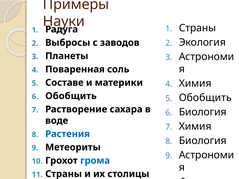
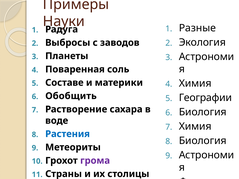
Страны at (197, 28): Страны -> Разные
Обобщить at (205, 98): Обобщить -> Географии
грома colour: blue -> purple
